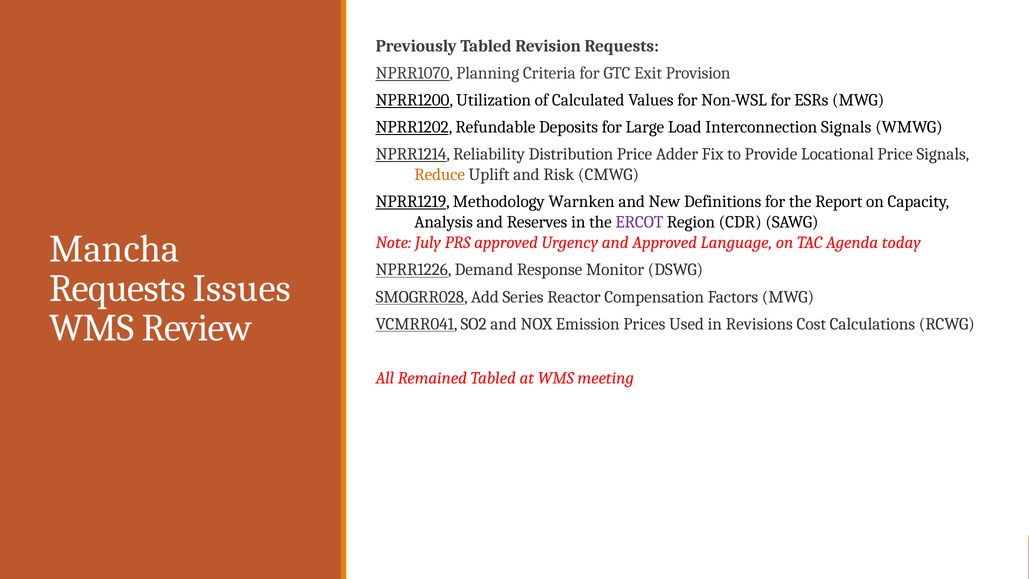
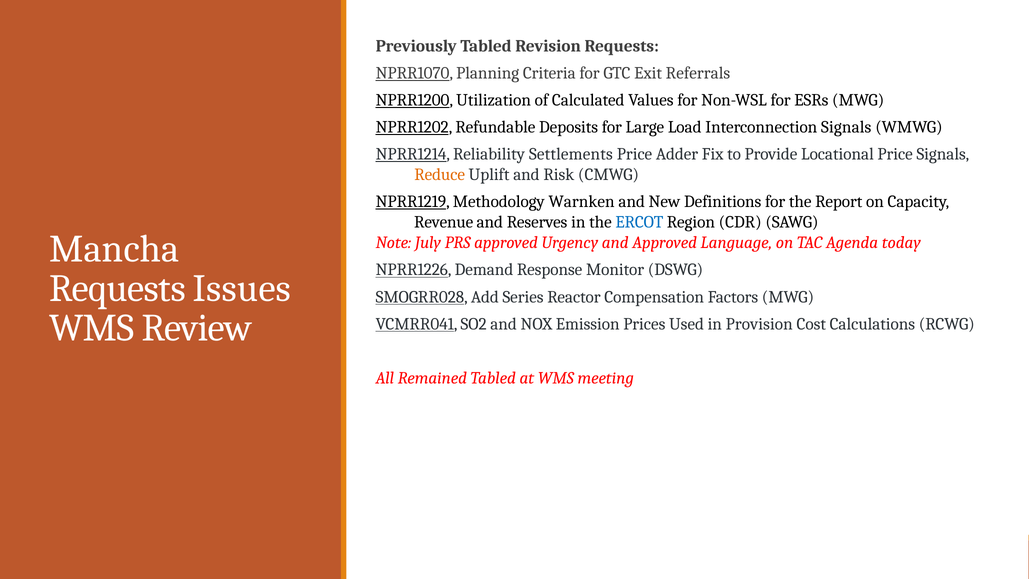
Provision: Provision -> Referrals
Distribution: Distribution -> Settlements
Analysis: Analysis -> Revenue
ERCOT colour: purple -> blue
Revisions: Revisions -> Provision
